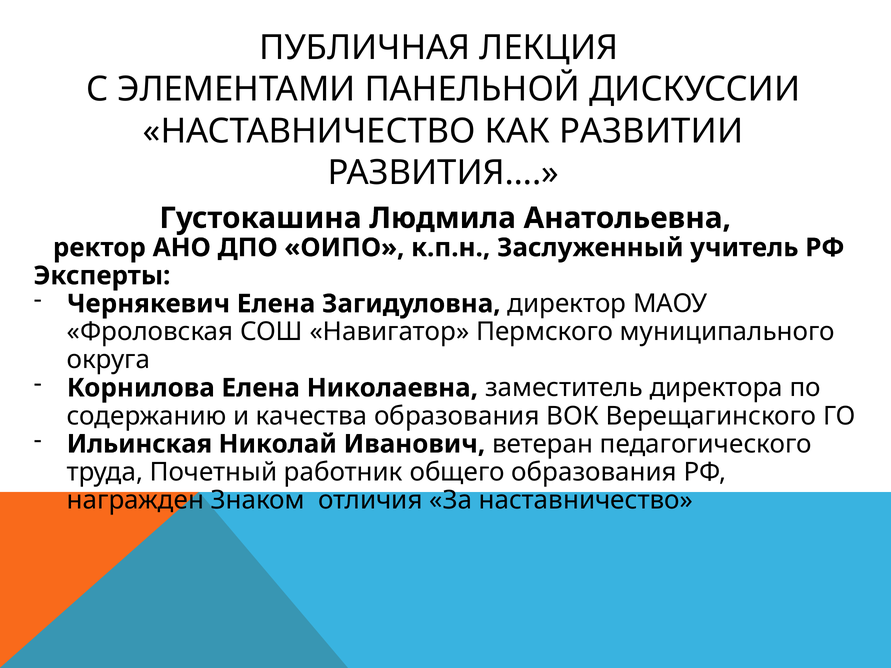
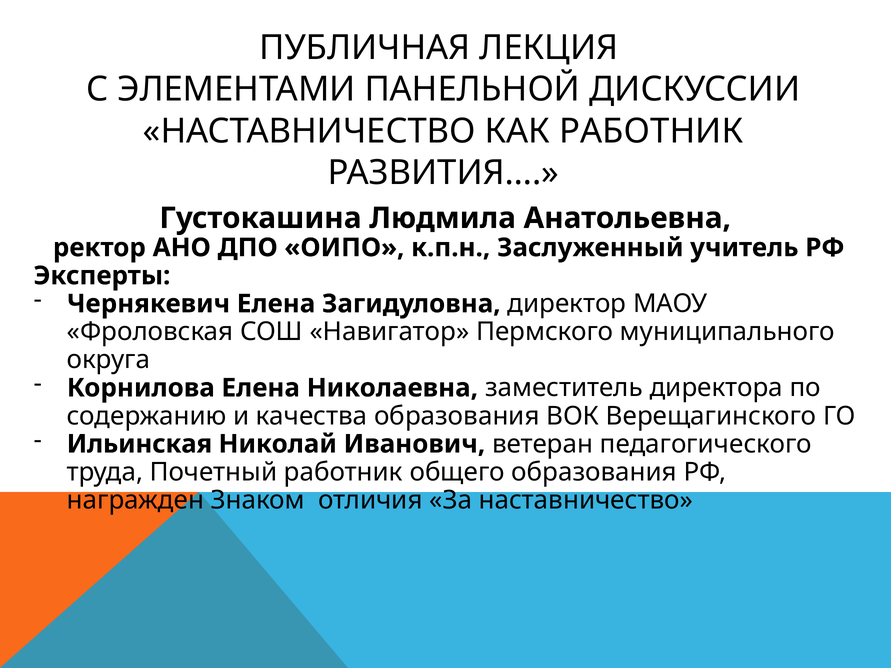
КАК РАЗВИТИИ: РАЗВИТИИ -> РАБОТНИК
